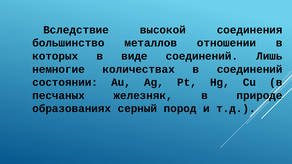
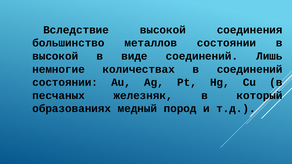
металлов отношении: отношении -> состоянии
которых at (55, 56): которых -> высокой
природе: природе -> который
серный: серный -> медный
